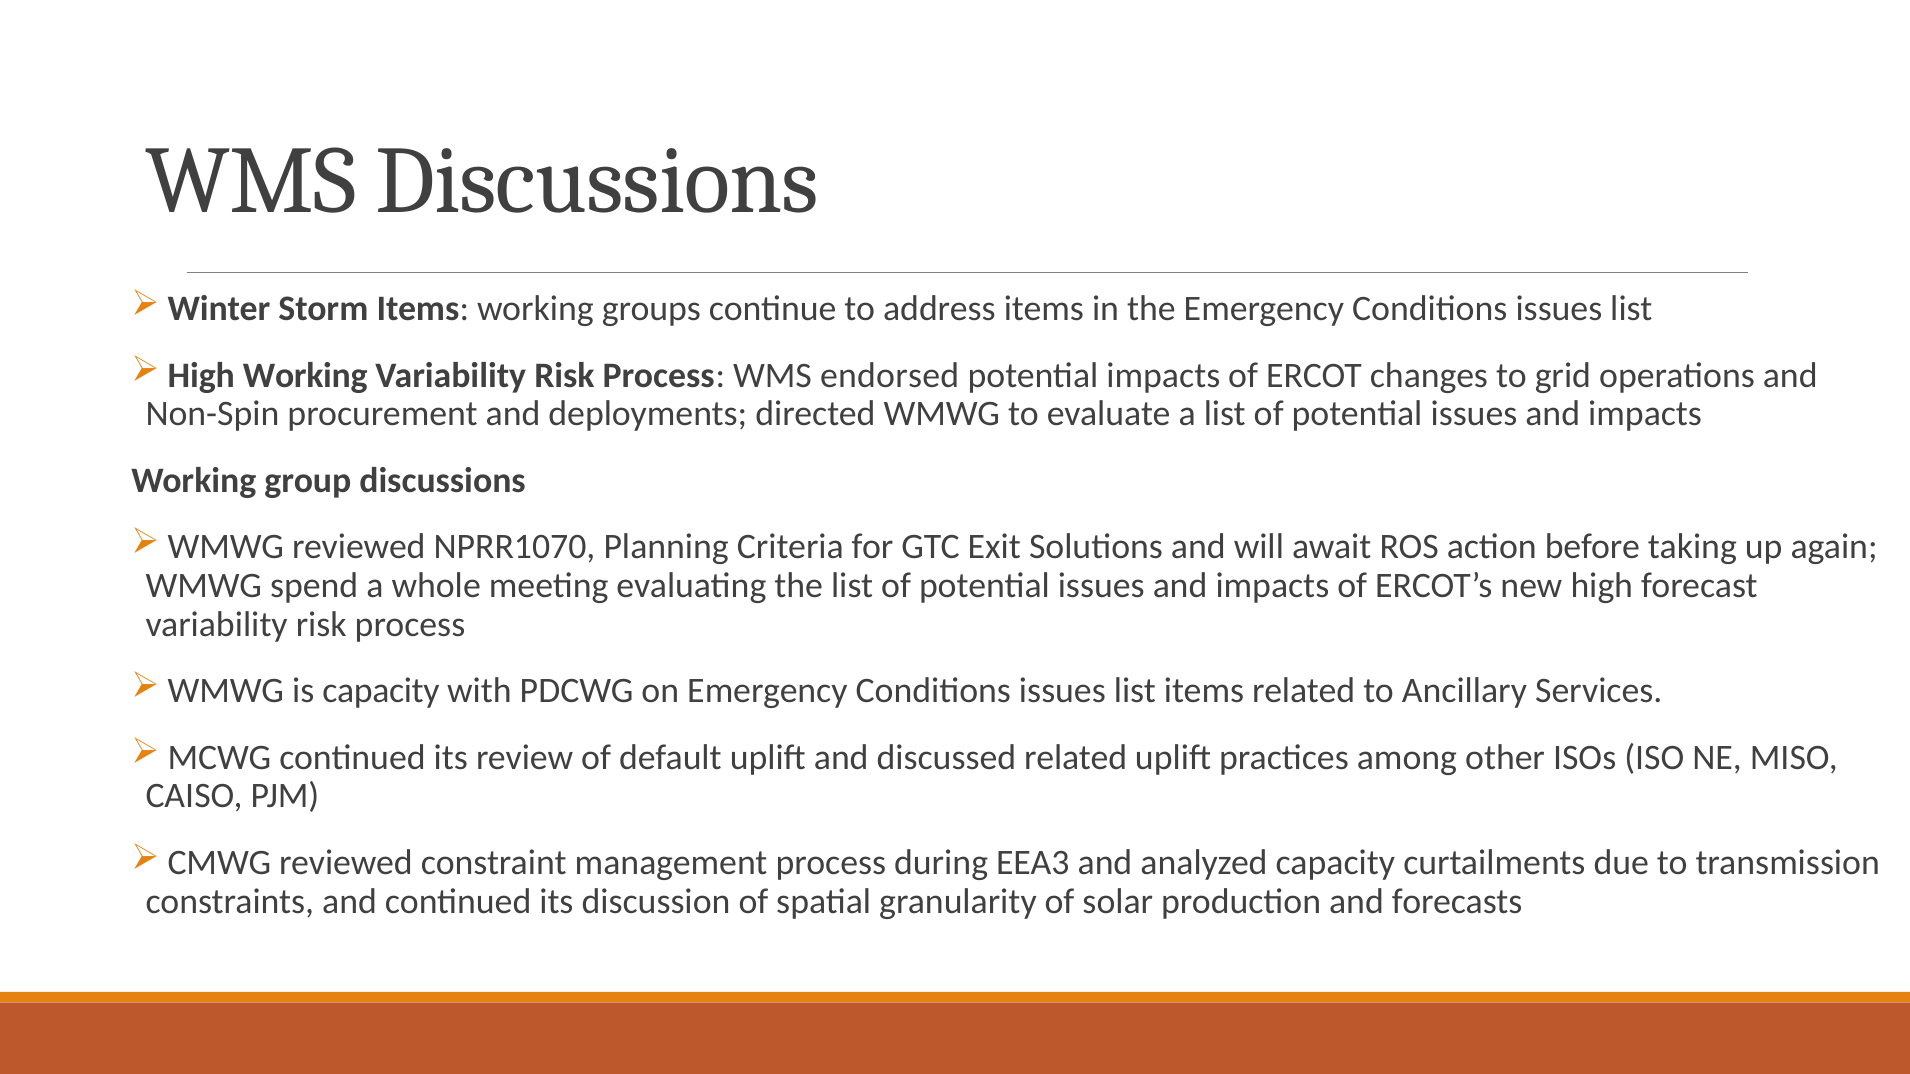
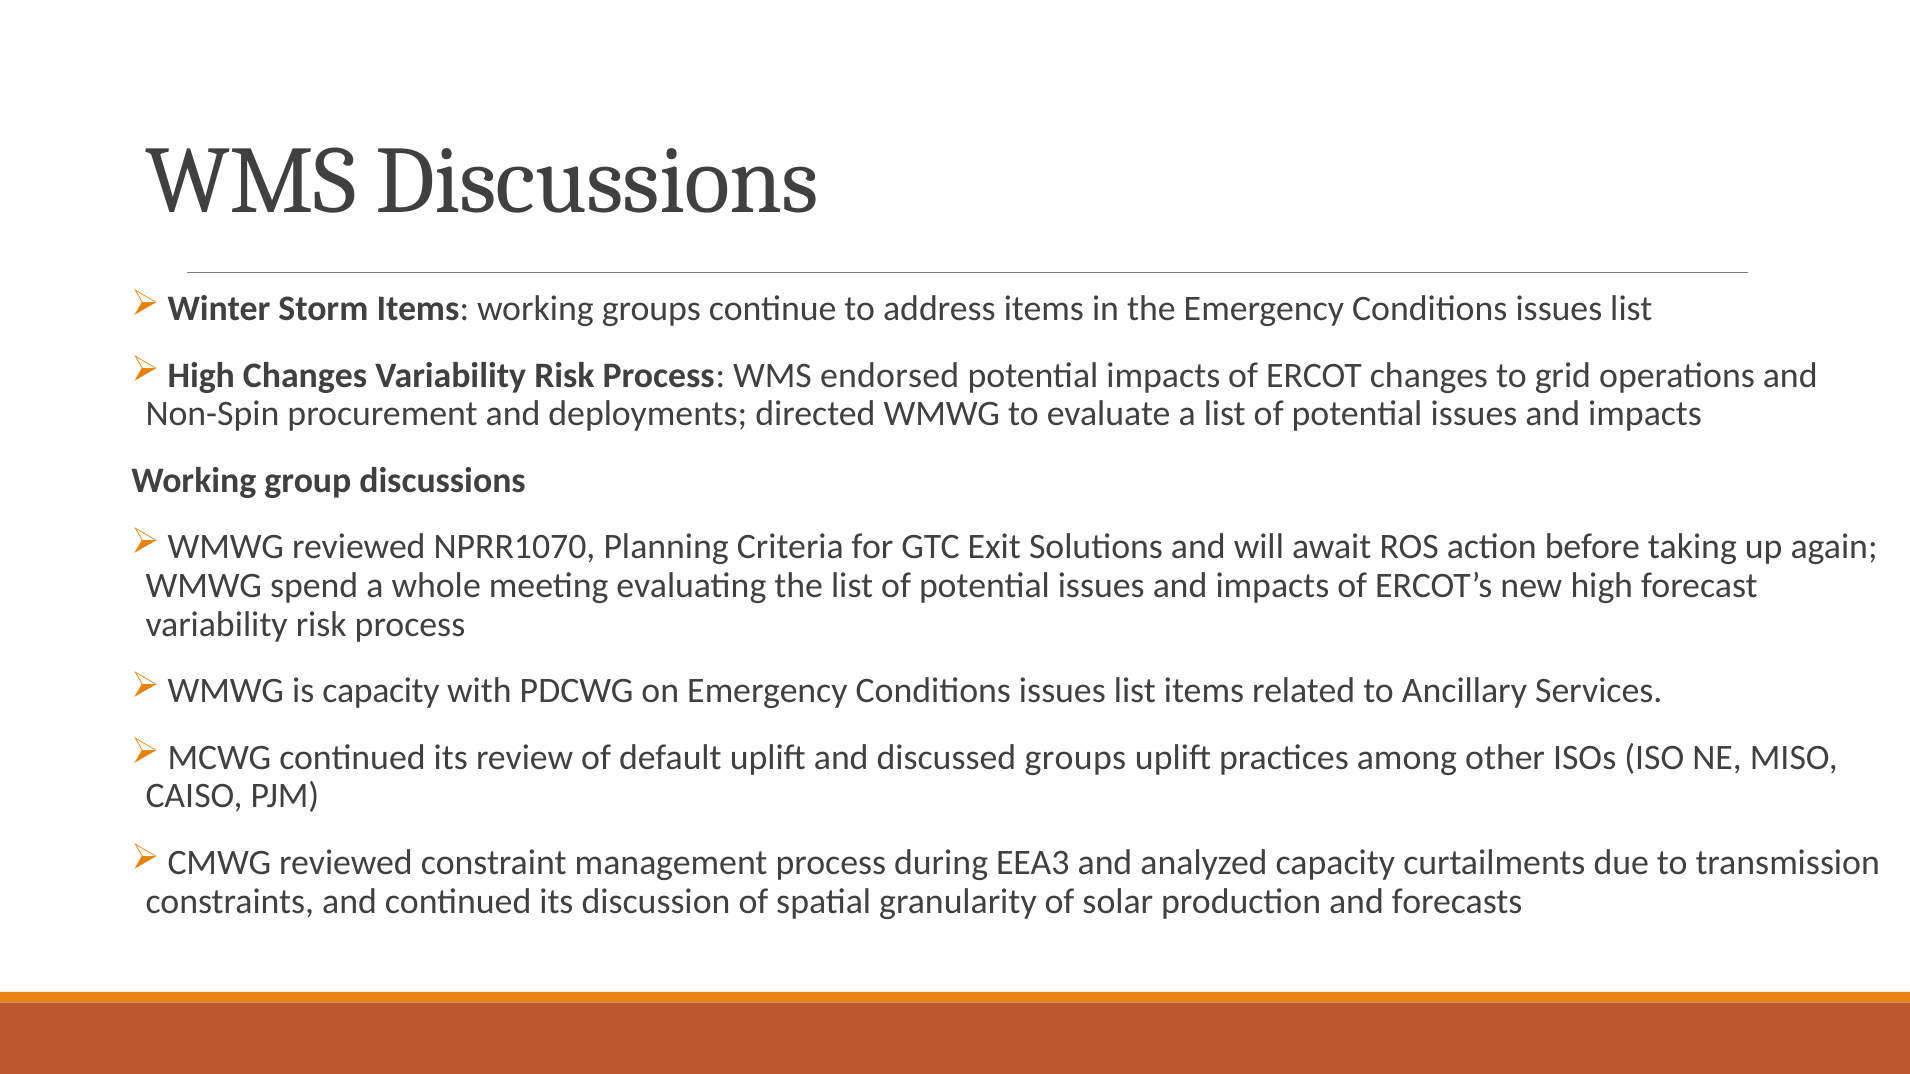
High Working: Working -> Changes
discussed related: related -> groups
